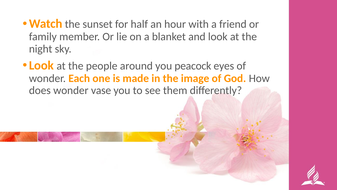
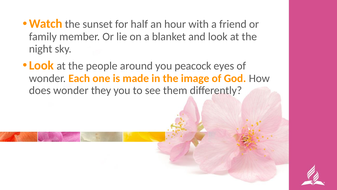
vase: vase -> they
